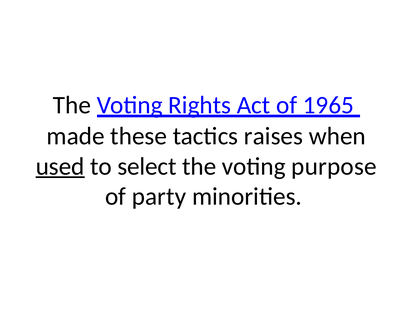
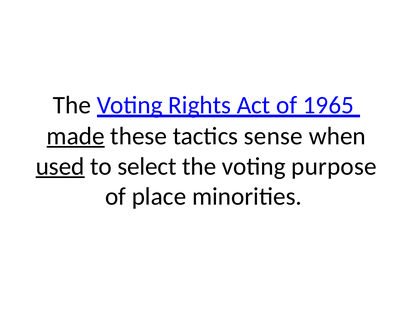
made underline: none -> present
raises: raises -> sense
party: party -> place
